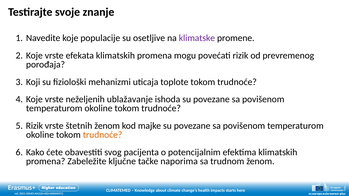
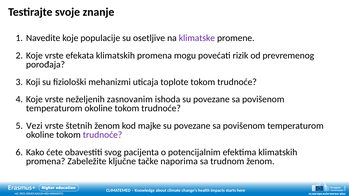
ublažavanje: ublažavanje -> zasnovanim
Rizik at (34, 126): Rizik -> Vezi
trudnoće at (103, 135) colour: orange -> purple
